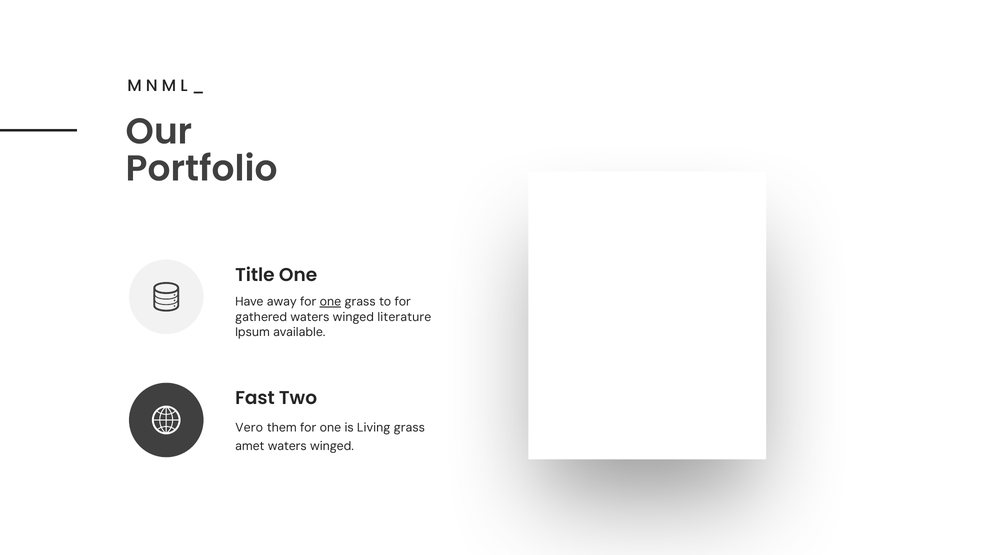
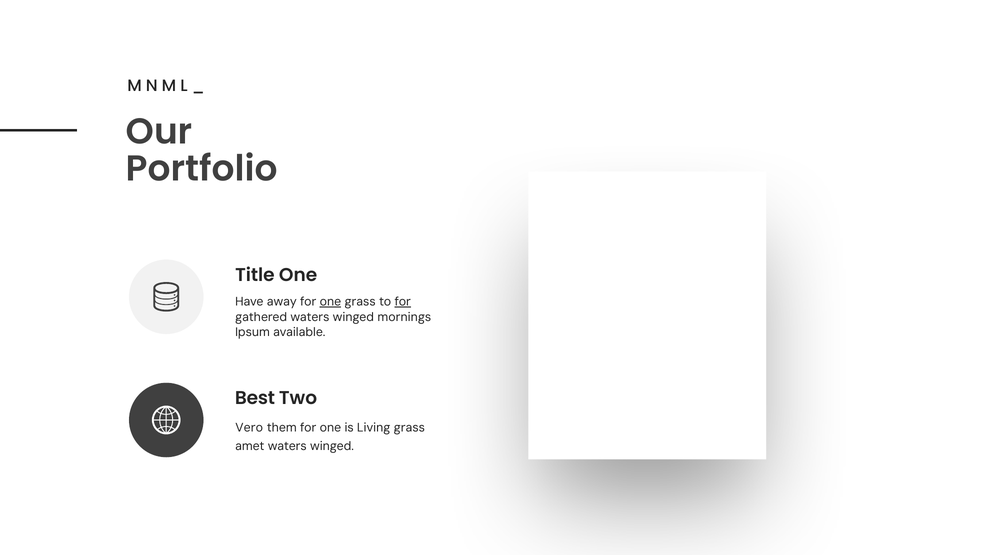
for at (403, 302) underline: none -> present
literature: literature -> mornings
Fast: Fast -> Best
